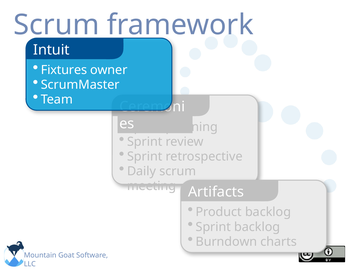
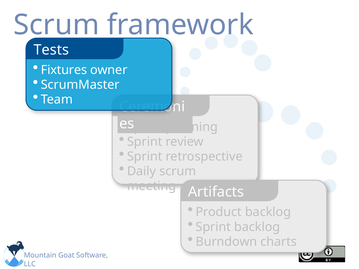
Intuit: Intuit -> Tests
